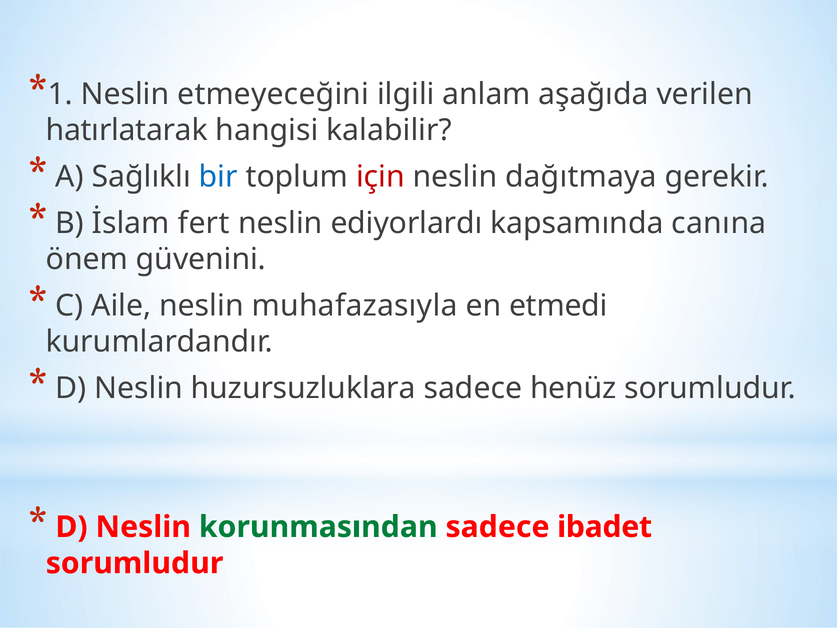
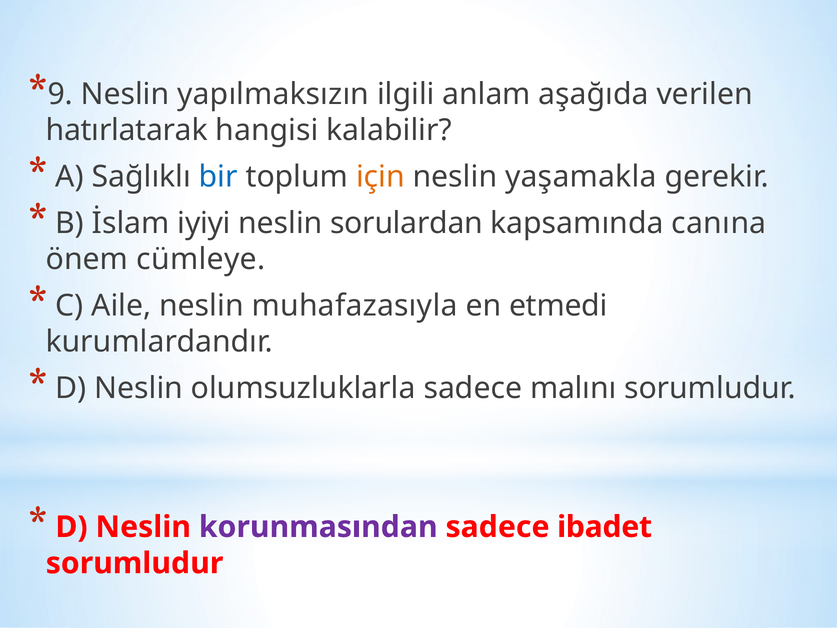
1: 1 -> 9
etmeyeceğini: etmeyeceğini -> yapılmaksızın
için colour: red -> orange
dağıtmaya: dağıtmaya -> yaşamakla
fert: fert -> iyiyi
ediyorlardı: ediyorlardı -> sorulardan
güvenini: güvenini -> cümleye
huzursuzluklara: huzursuzluklara -> olumsuzluklarla
henüz: henüz -> malını
korunmasından colour: green -> purple
